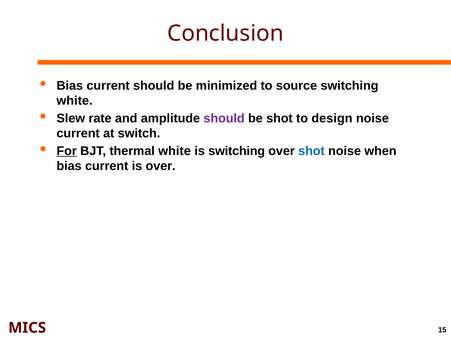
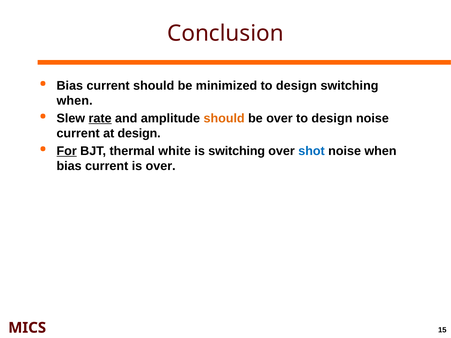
minimized to source: source -> design
white at (75, 101): white -> when
rate underline: none -> present
should at (224, 118) colour: purple -> orange
be shot: shot -> over
at switch: switch -> design
